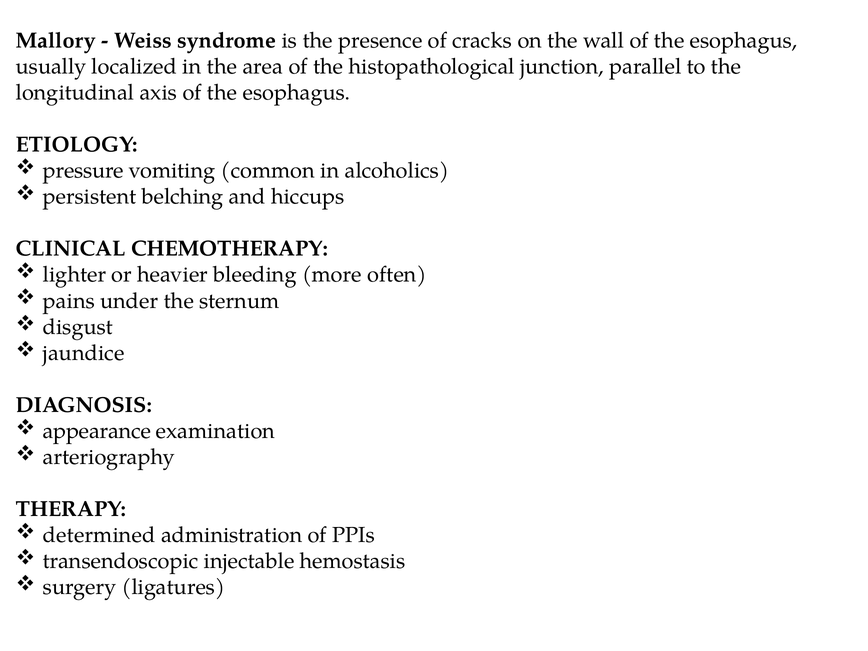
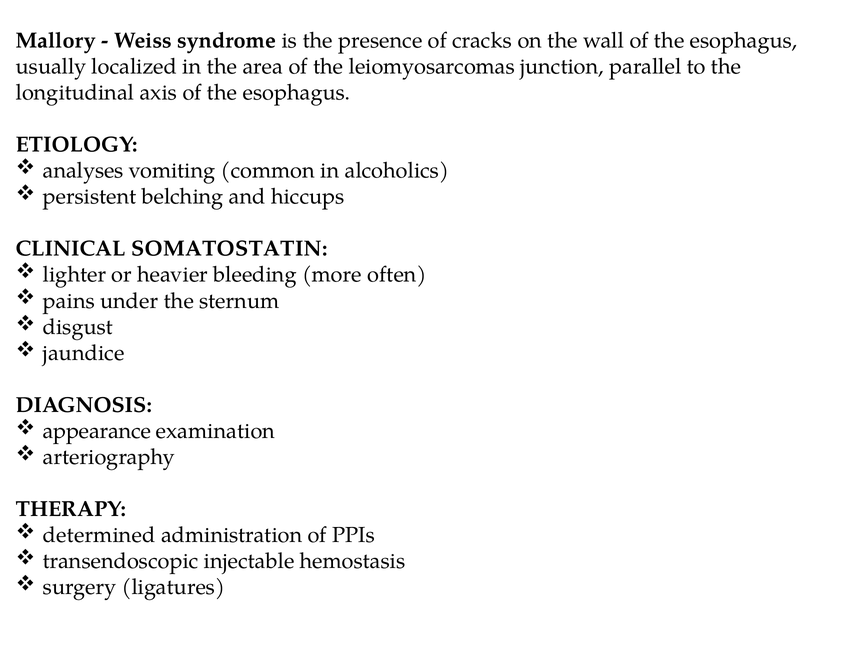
histopathological: histopathological -> leiomyosarcomas
pressure: pressure -> analyses
CHEMOTHERAPY: CHEMOTHERAPY -> SOMATOSTATIN
